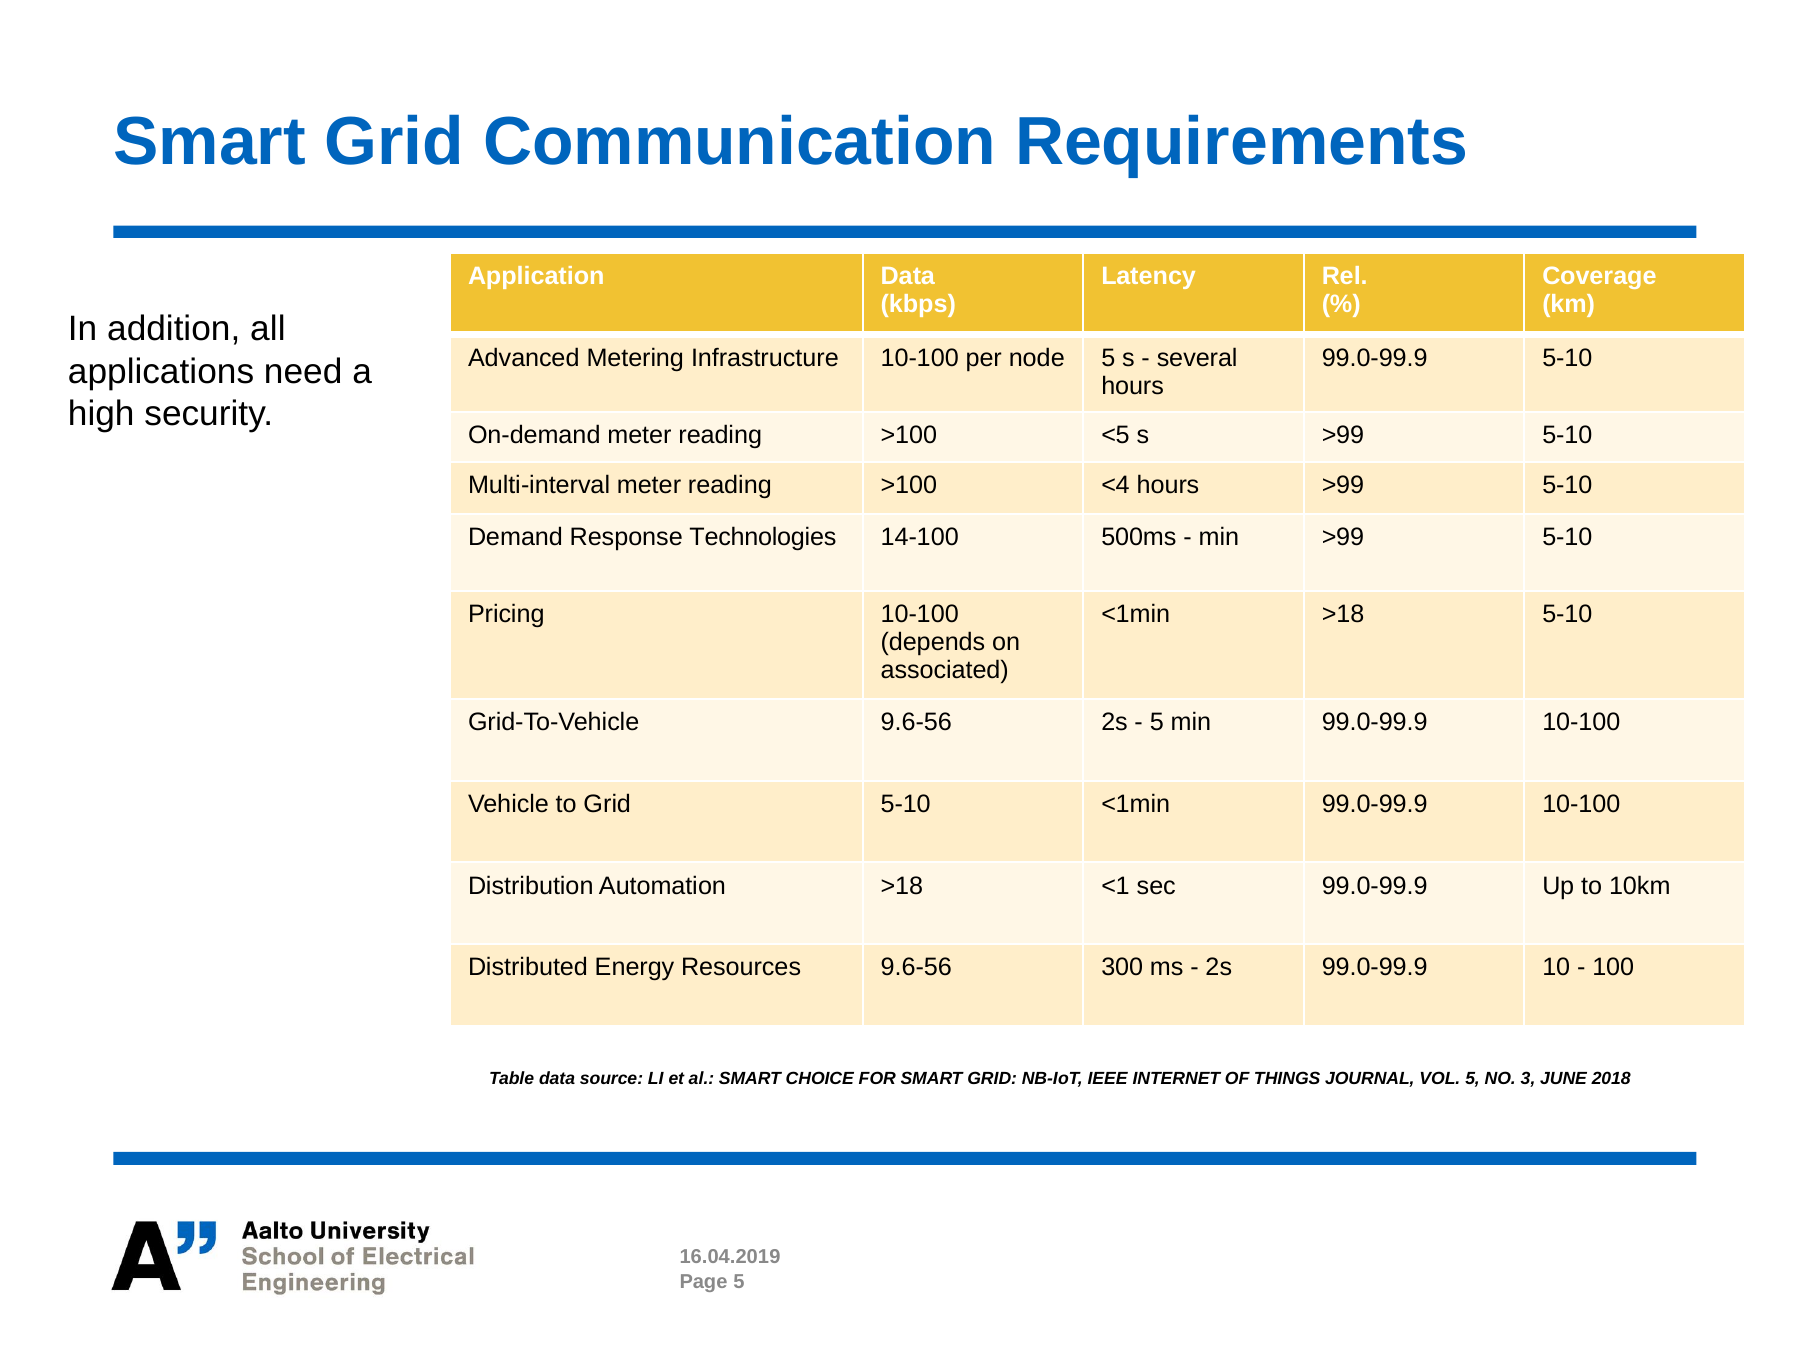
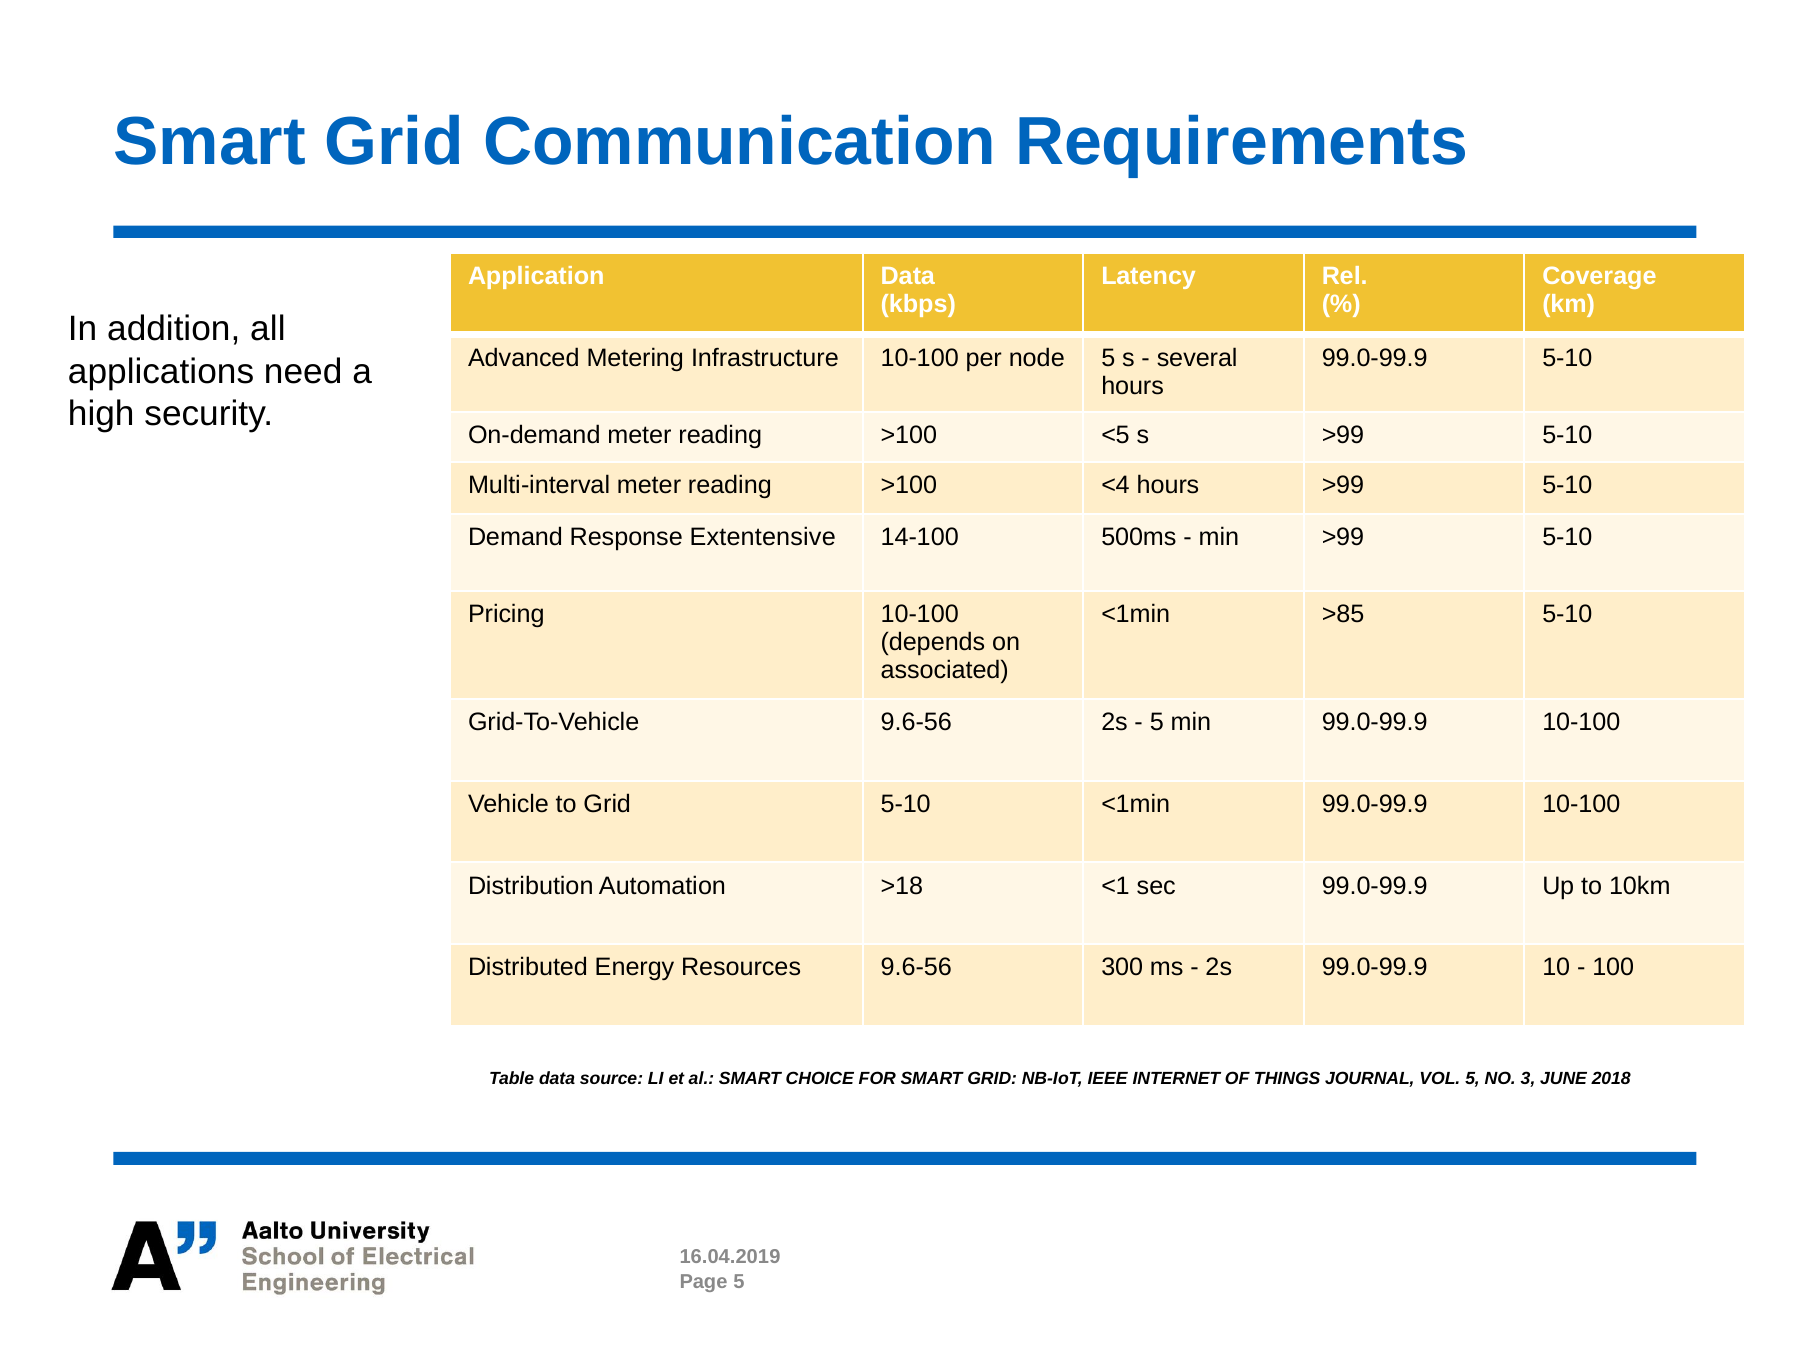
Technologies: Technologies -> Extentensive
<1min >18: >18 -> >85
